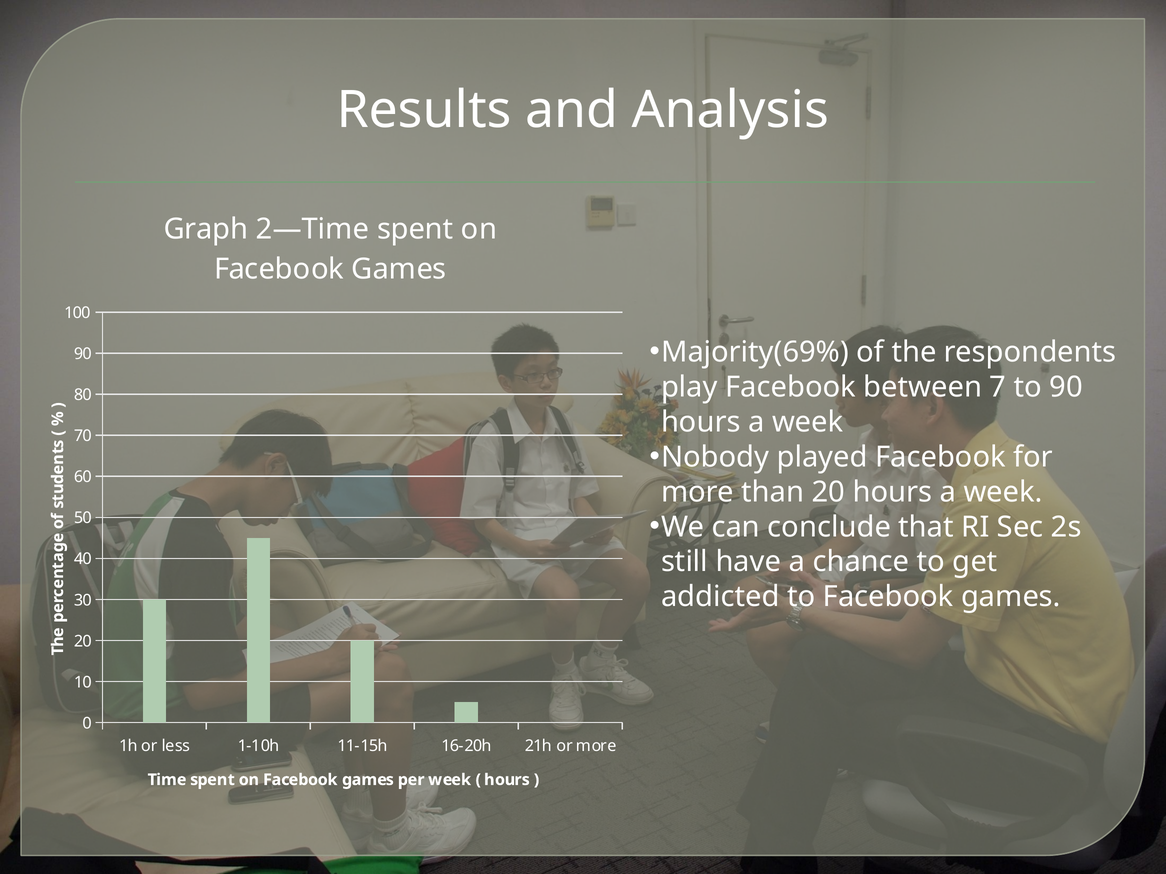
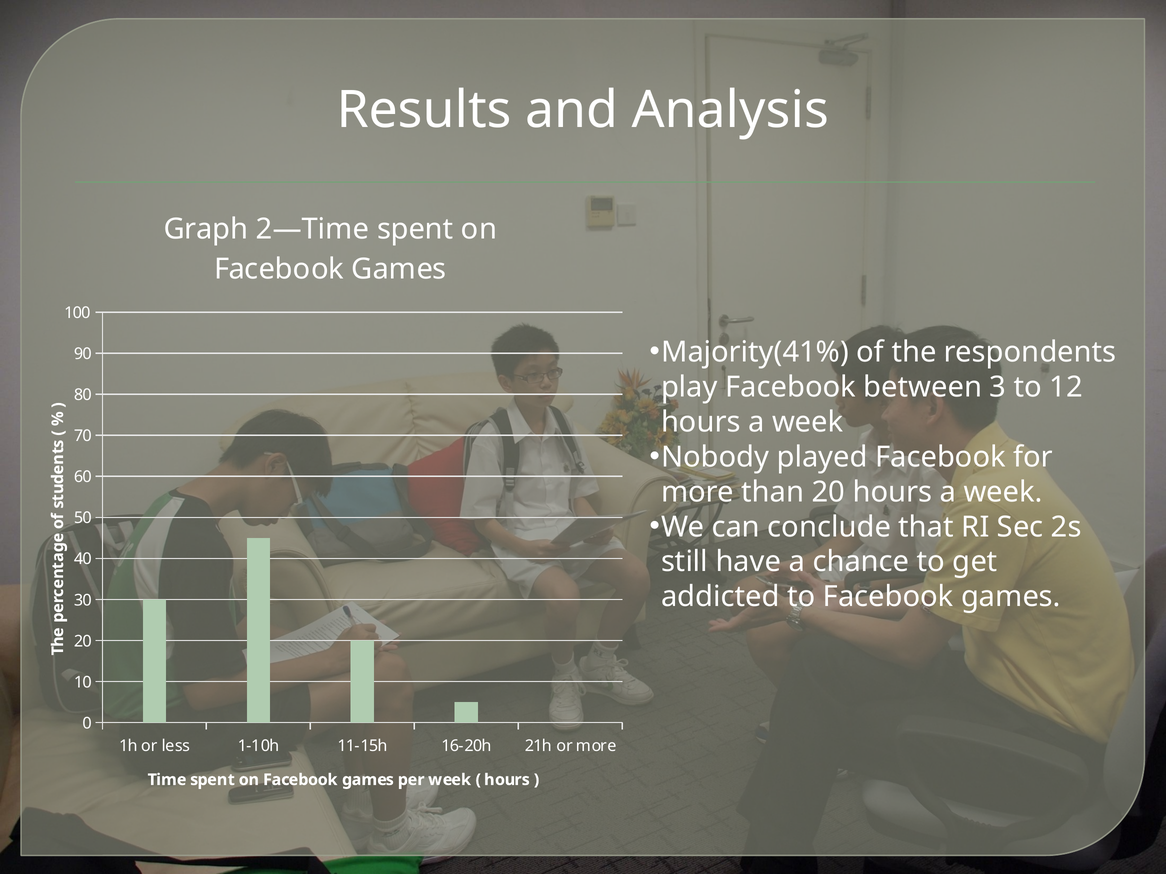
Majority(69%: Majority(69% -> Majority(41%
7: 7 -> 3
to 90: 90 -> 12
